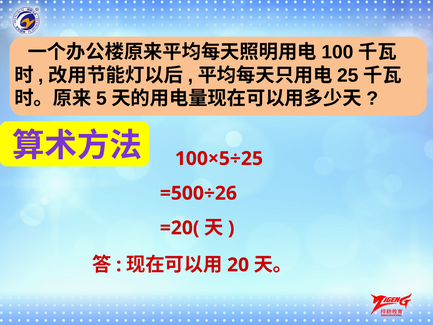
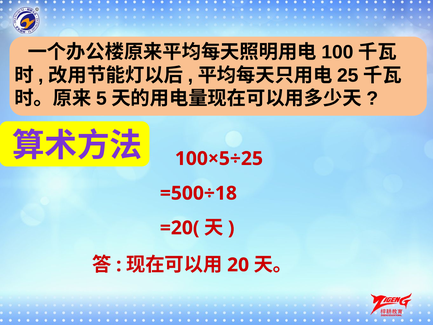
=500÷26: =500÷26 -> =500÷18
